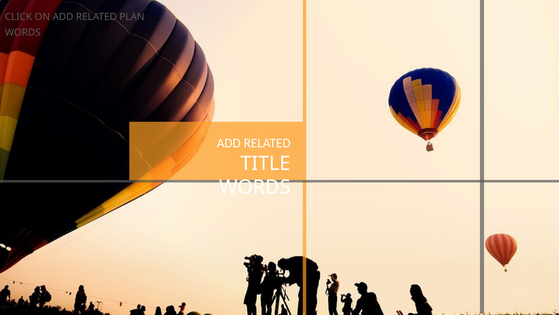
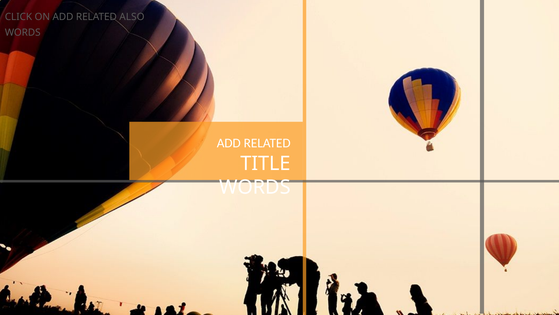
PLAN: PLAN -> ALSO
